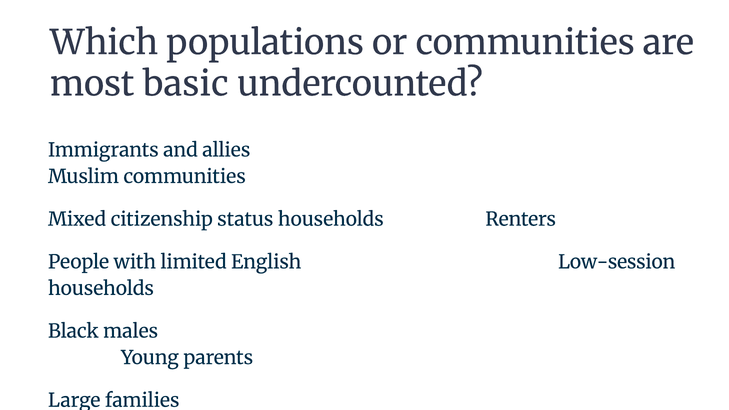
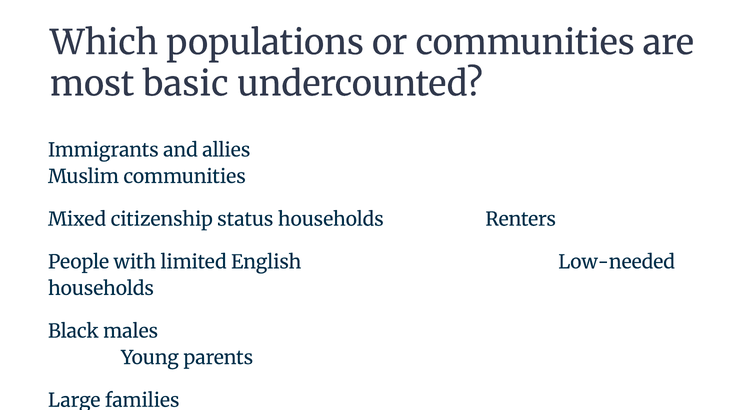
Low-session: Low-session -> Low-needed
